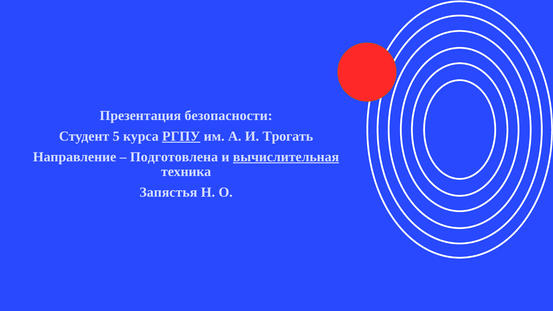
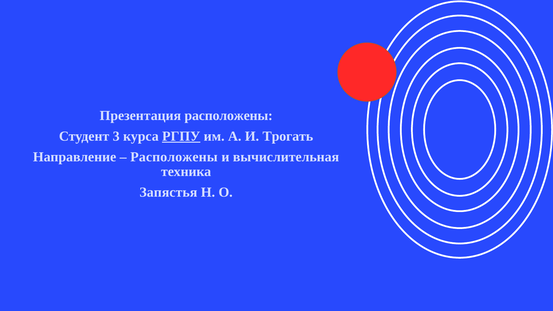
Презентация безопасности: безопасности -> расположены
5: 5 -> 3
Подготовлена at (174, 157): Подготовлена -> Расположены
вычислительная underline: present -> none
